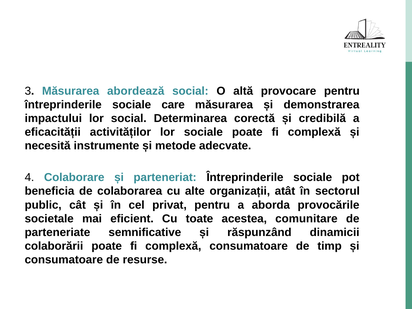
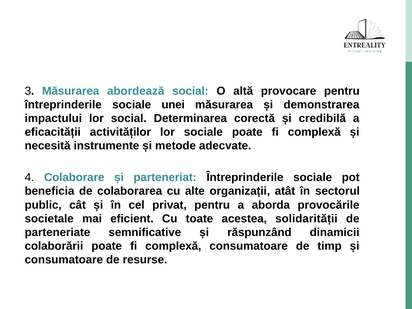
care: care -> unei
comunitare: comunitare -> solidarității
